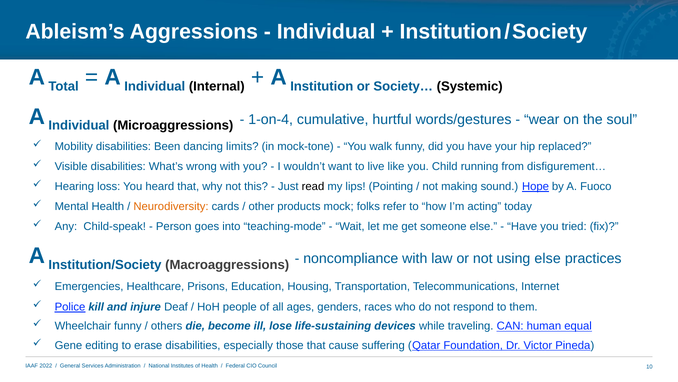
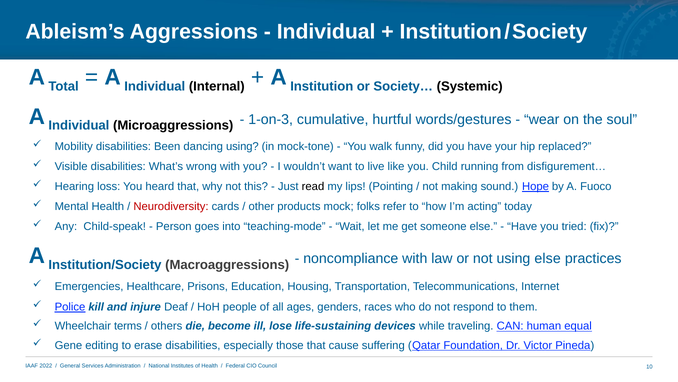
1-on-4: 1-on-4 -> 1-on-3
dancing limits: limits -> using
Neurodiversity colour: orange -> red
Wheelchair funny: funny -> terms
